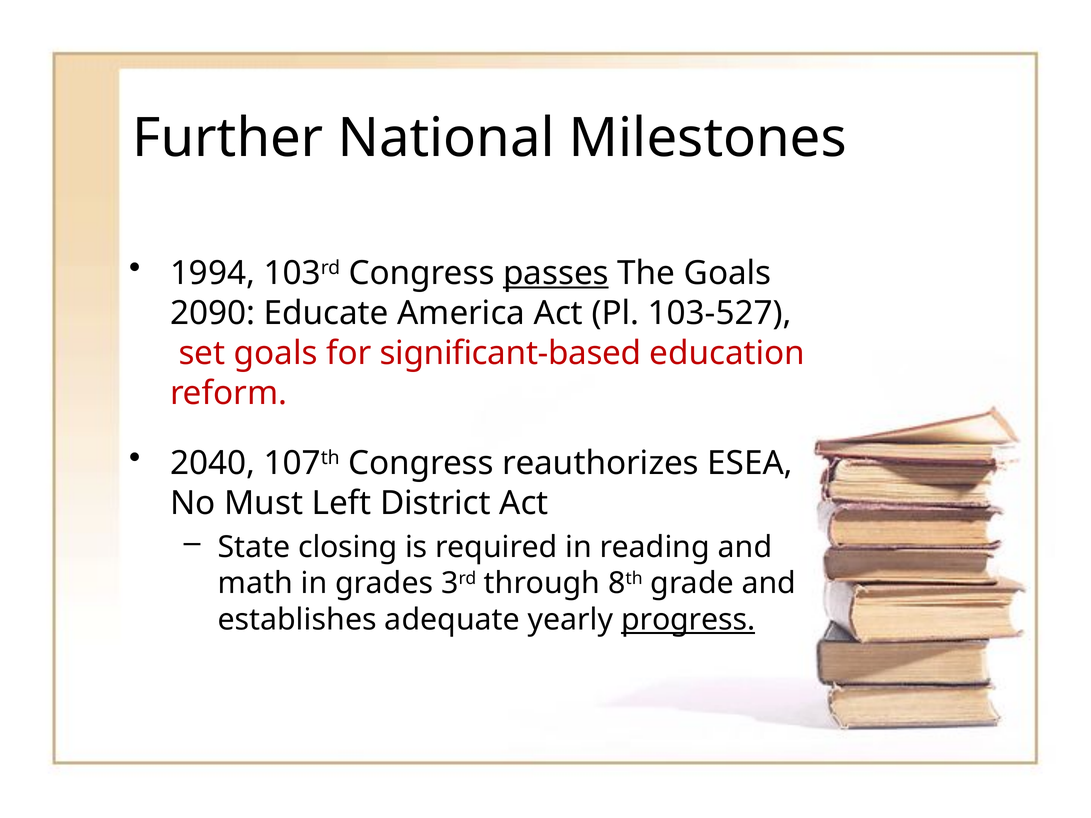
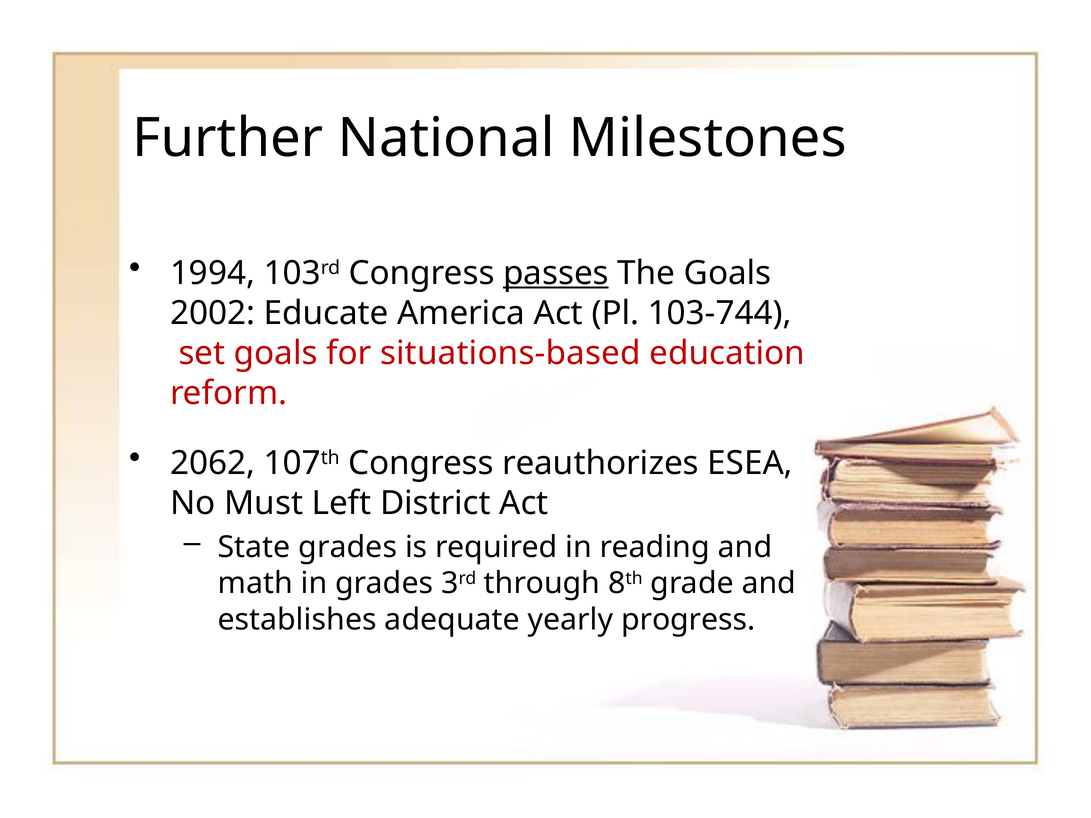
2090: 2090 -> 2002
103-527: 103-527 -> 103-744
significant-based: significant-based -> situations-based
2040: 2040 -> 2062
State closing: closing -> grades
progress underline: present -> none
